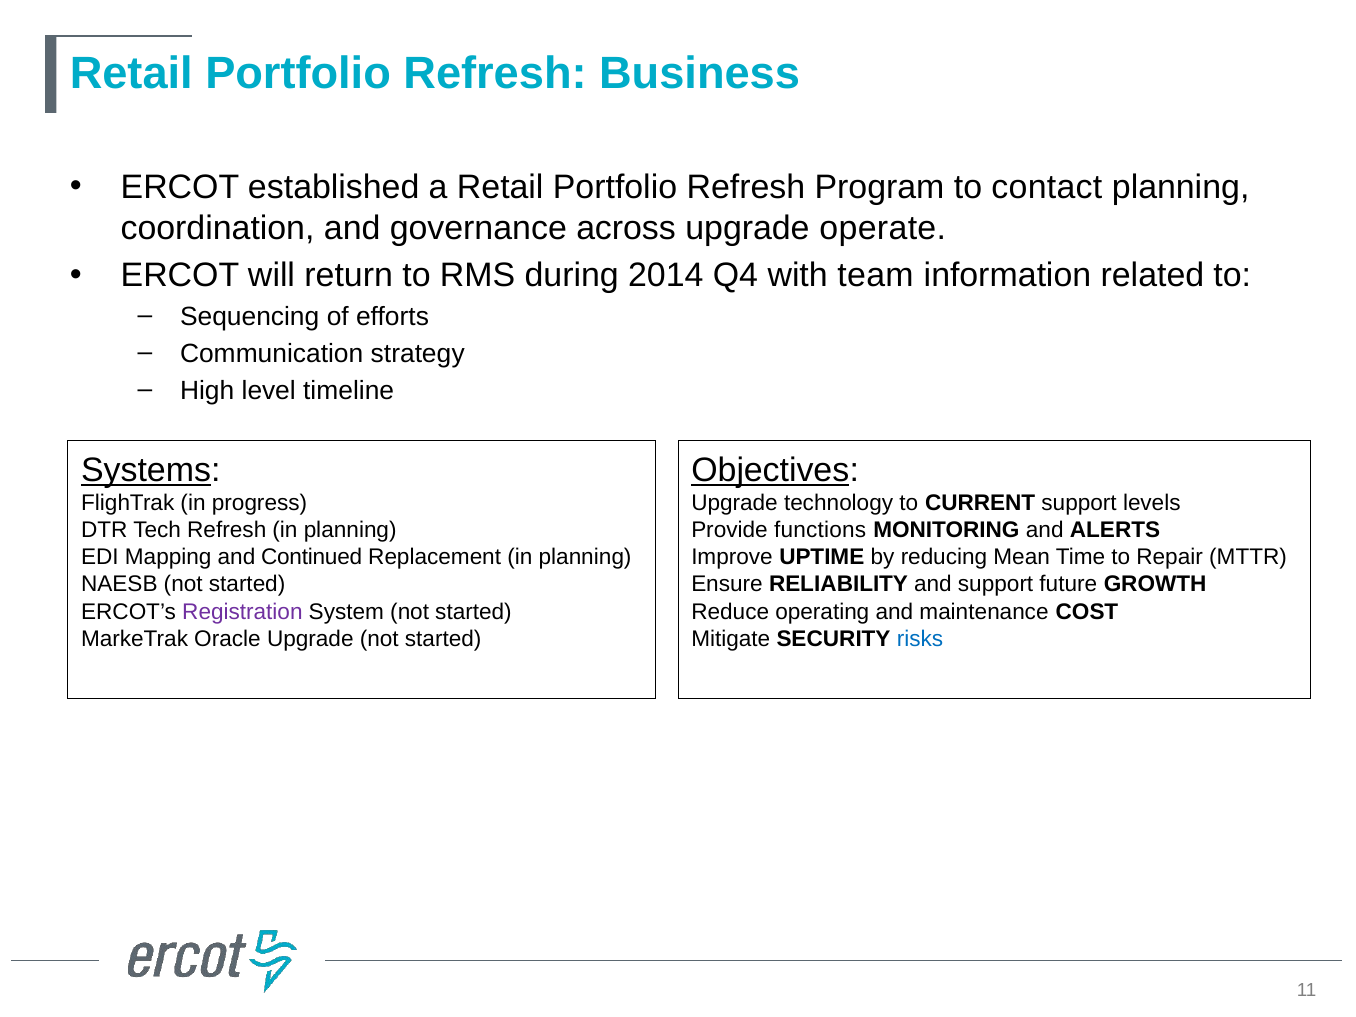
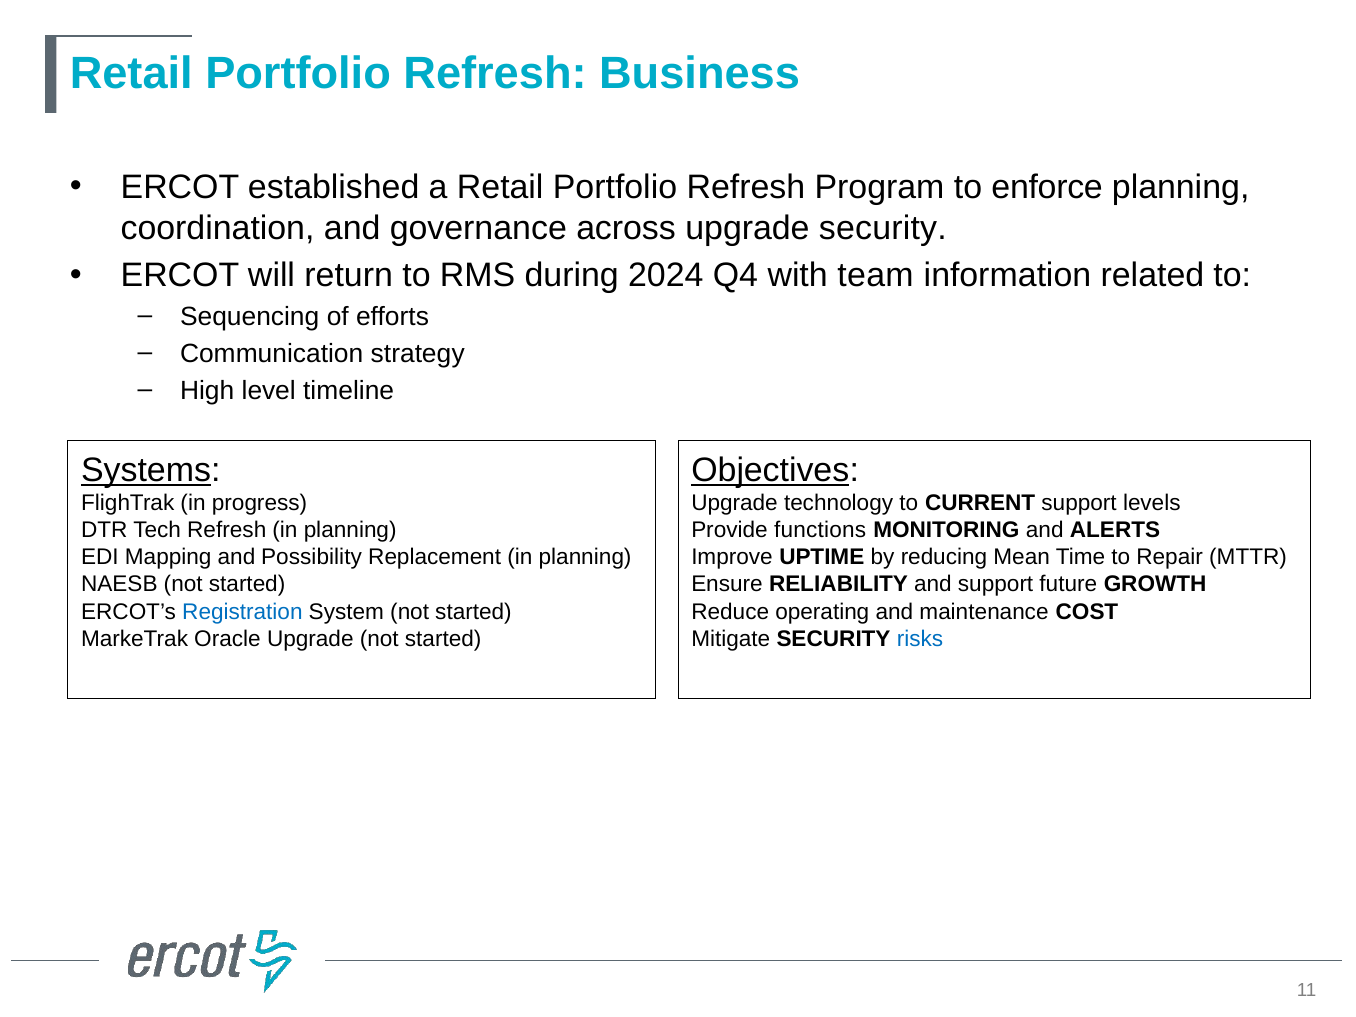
contact: contact -> enforce
upgrade operate: operate -> security
2014: 2014 -> 2024
Continued: Continued -> Possibility
Registration colour: purple -> blue
